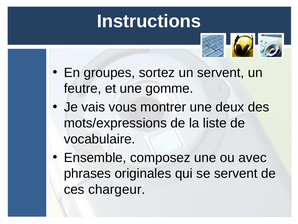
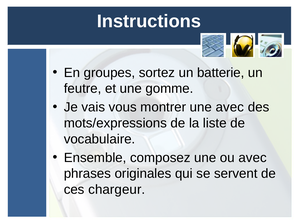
un servent: servent -> batterie
une deux: deux -> avec
